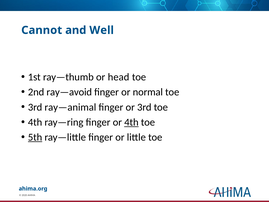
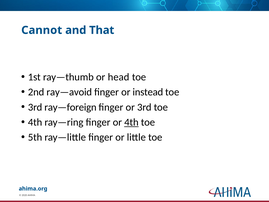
Well: Well -> That
normal: normal -> instead
ray—animal: ray—animal -> ray—foreign
5th underline: present -> none
